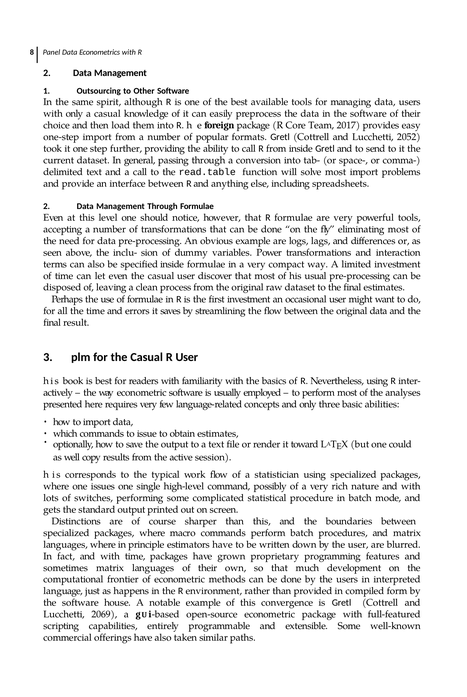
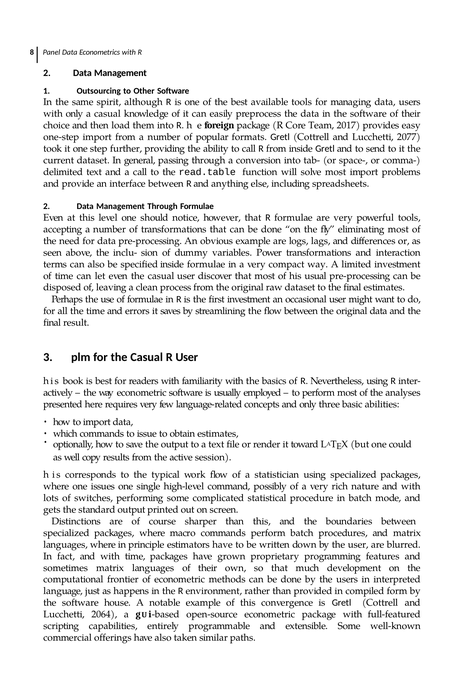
2052: 2052 -> 2077
2069: 2069 -> 2064
